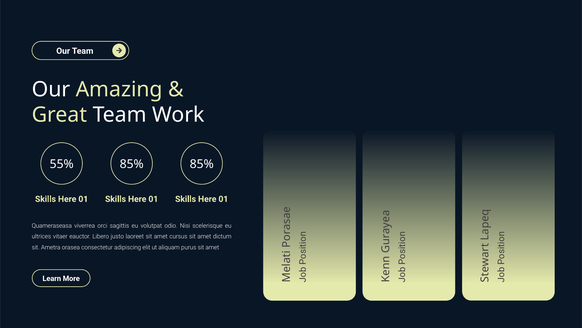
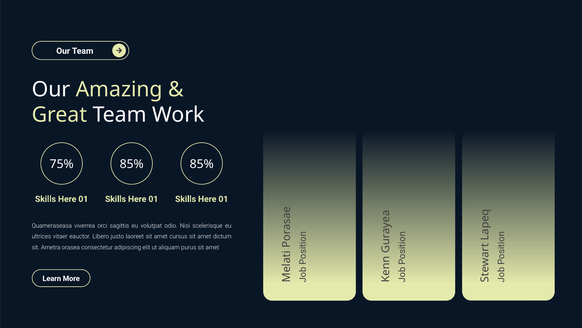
55%: 55% -> 75%
